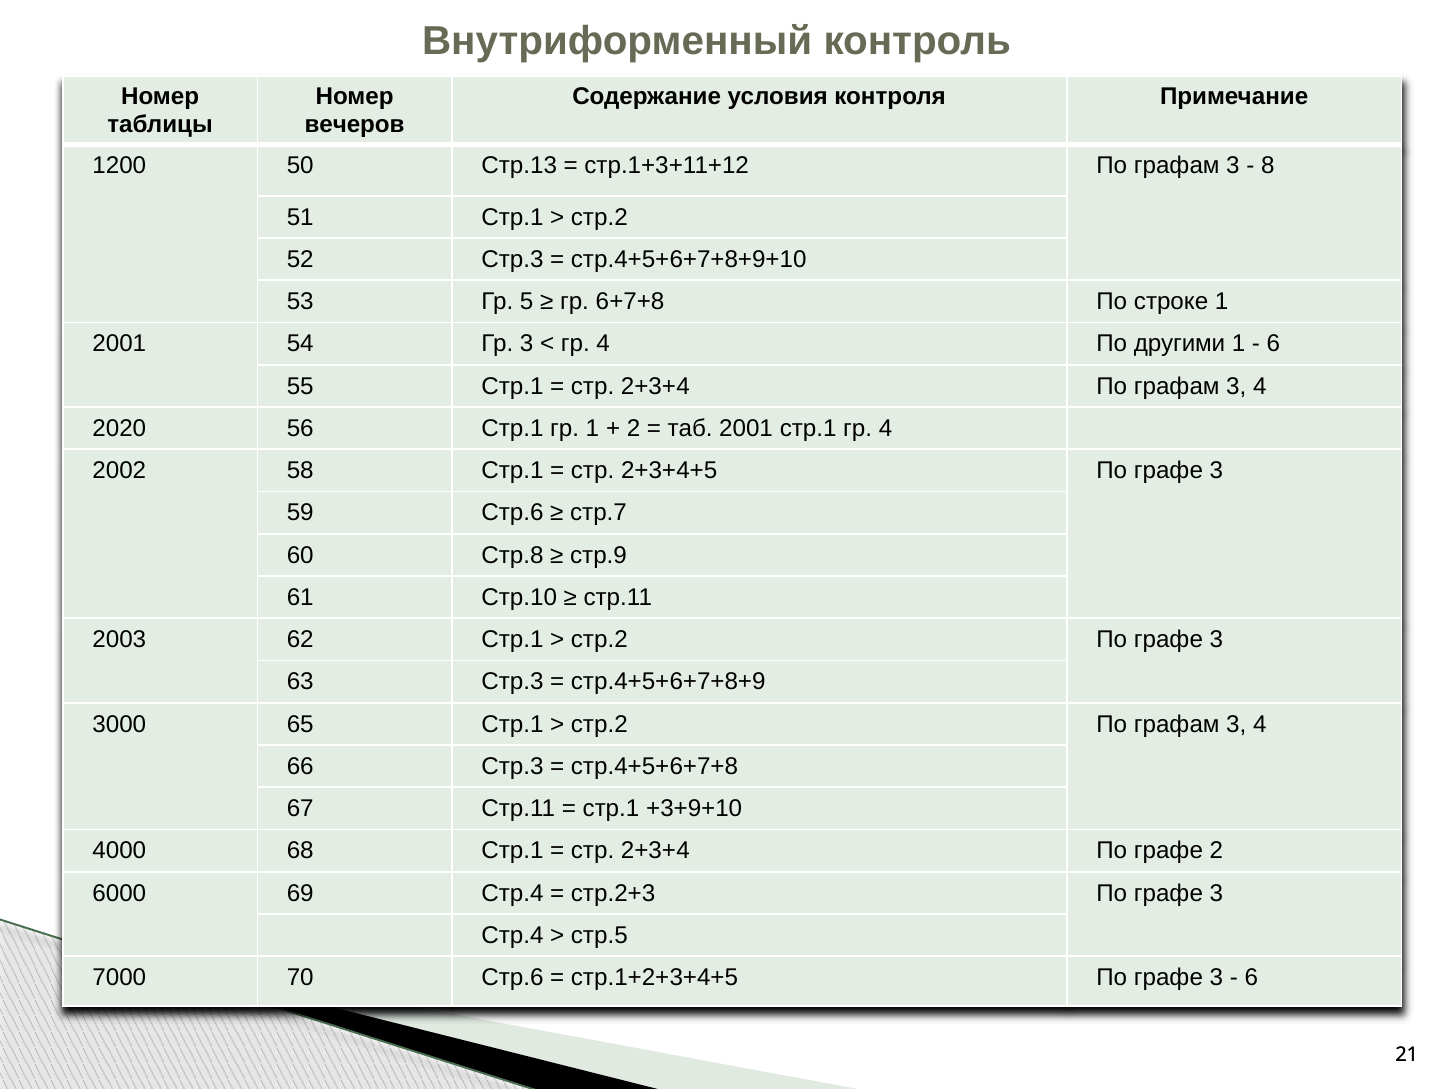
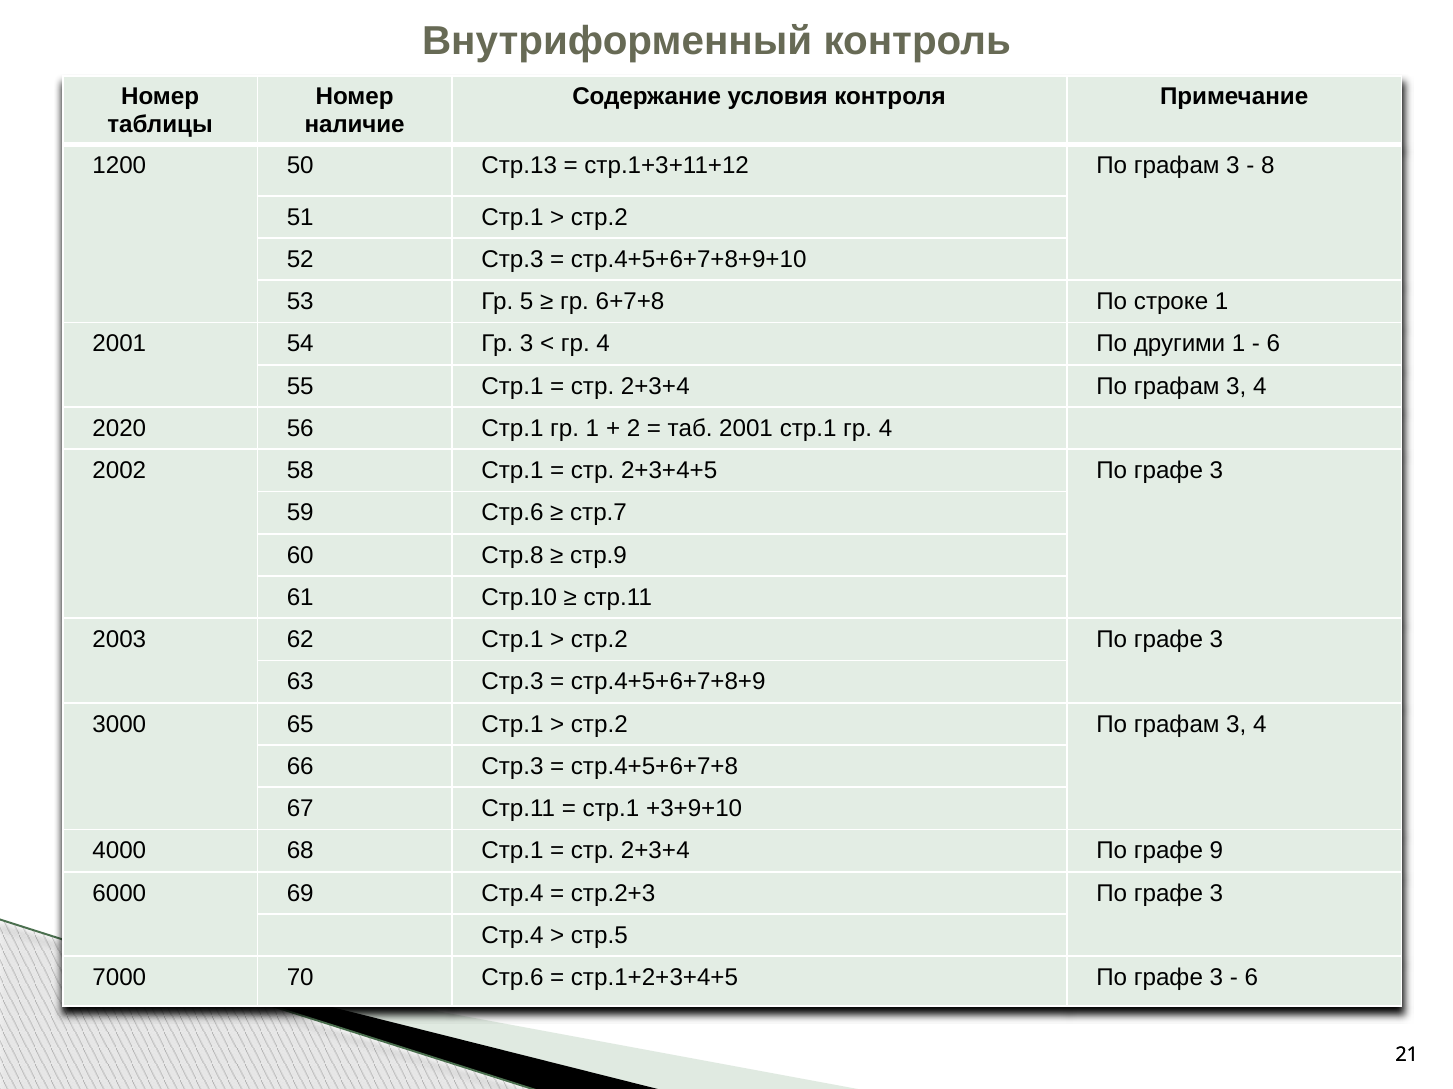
вечеров: вечеров -> наличие
графе 2: 2 -> 9
